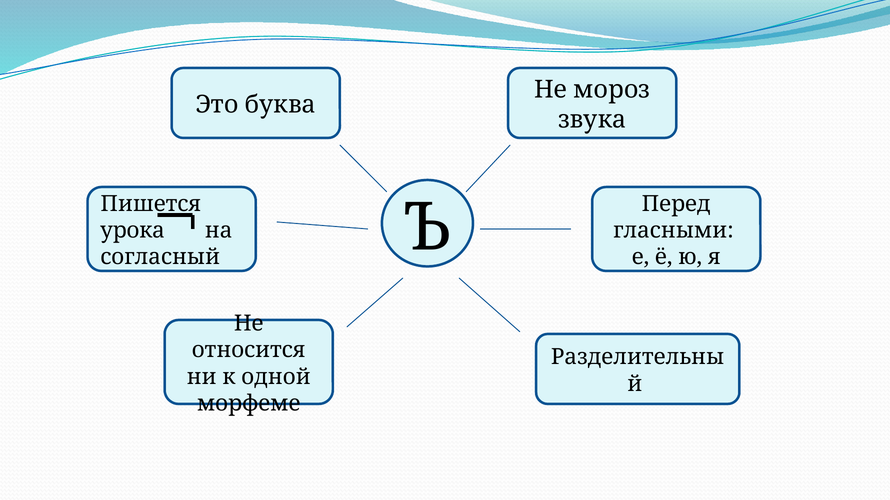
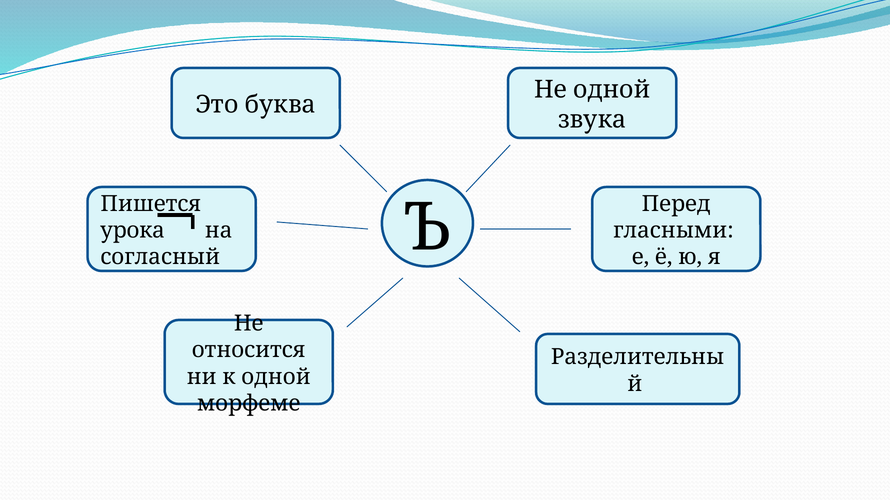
Не мороз: мороз -> одной
